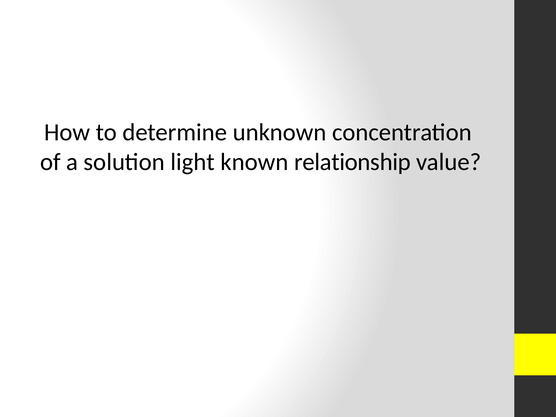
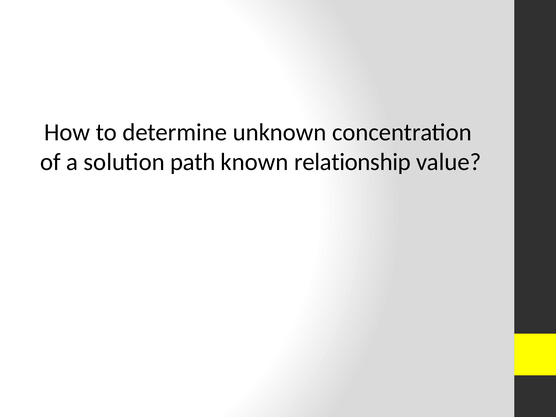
light: light -> path
